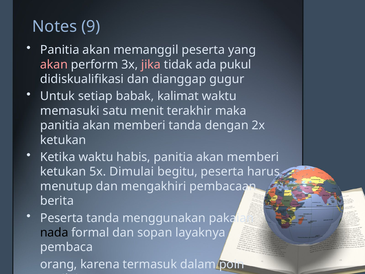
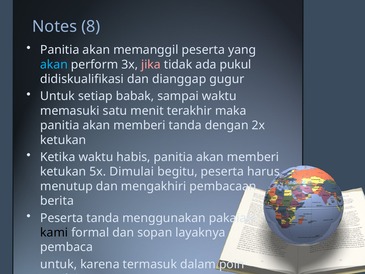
9: 9 -> 8
akan at (54, 65) colour: pink -> light blue
kalimat: kalimat -> sampai
nada: nada -> kami
orang at (59, 264): orang -> untuk
